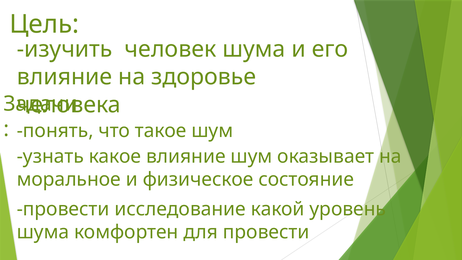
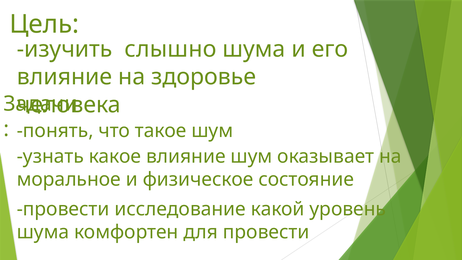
человек: человек -> слышно
